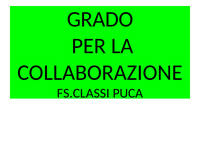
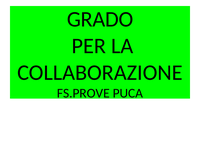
FS.CLASSI: FS.CLASSI -> FS.PROVE
